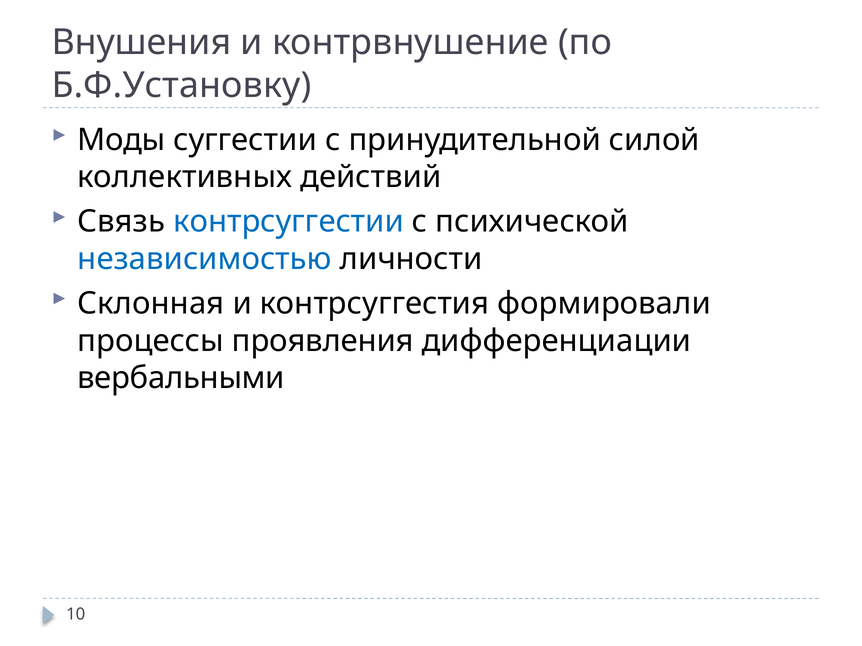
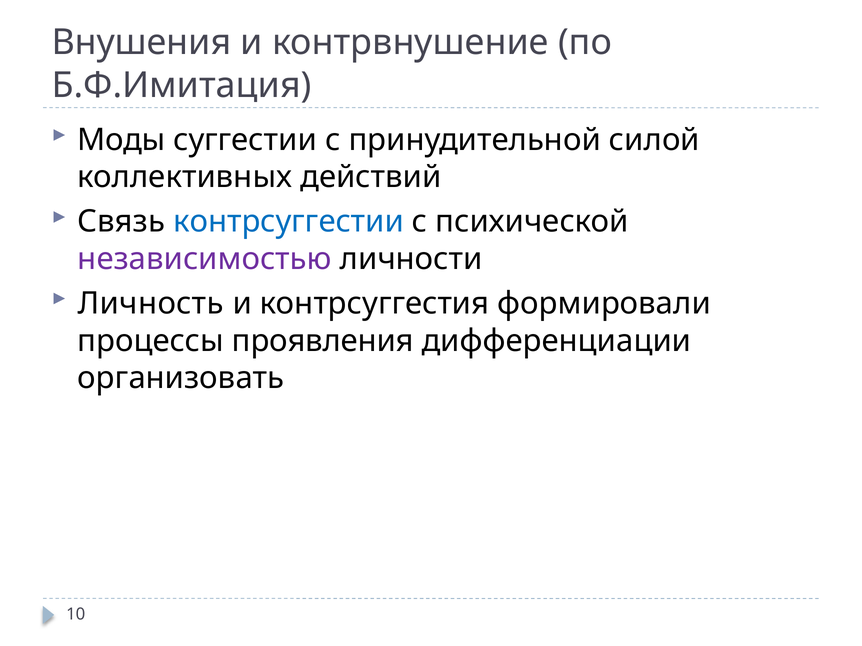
Б.Ф.Установку: Б.Ф.Установку -> Б.Ф.Имитация
независимостью colour: blue -> purple
Склонная: Склонная -> Личность
вербальными: вербальными -> организовать
